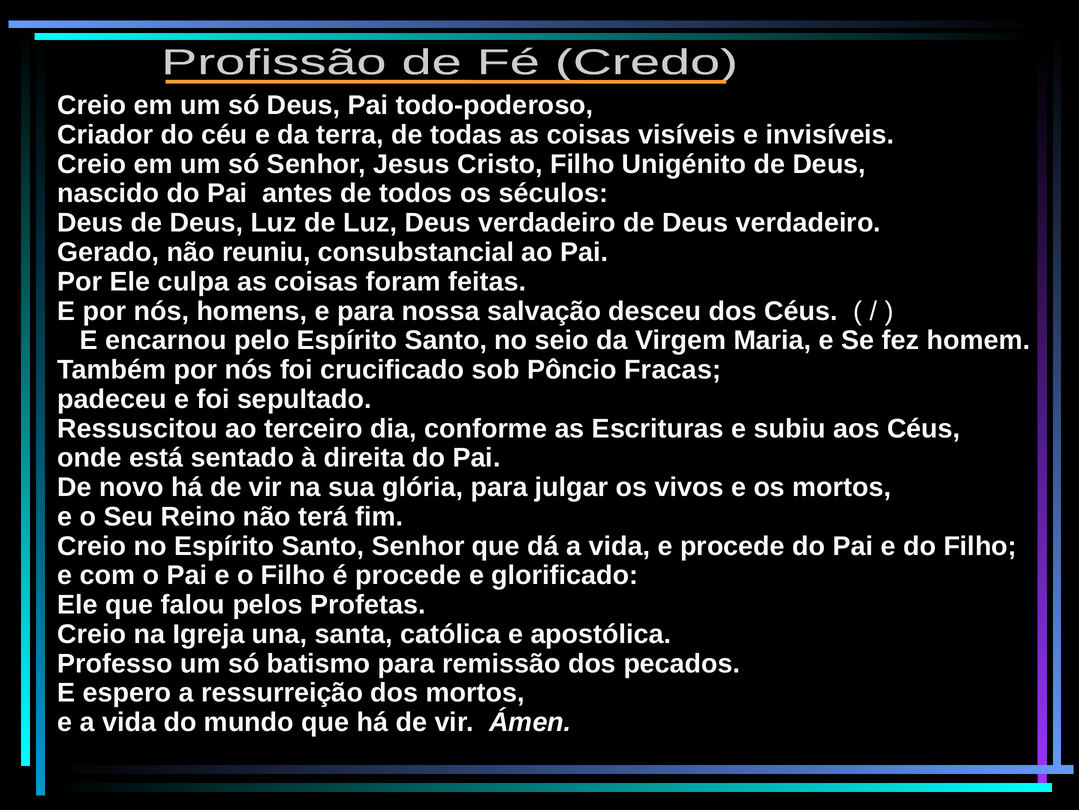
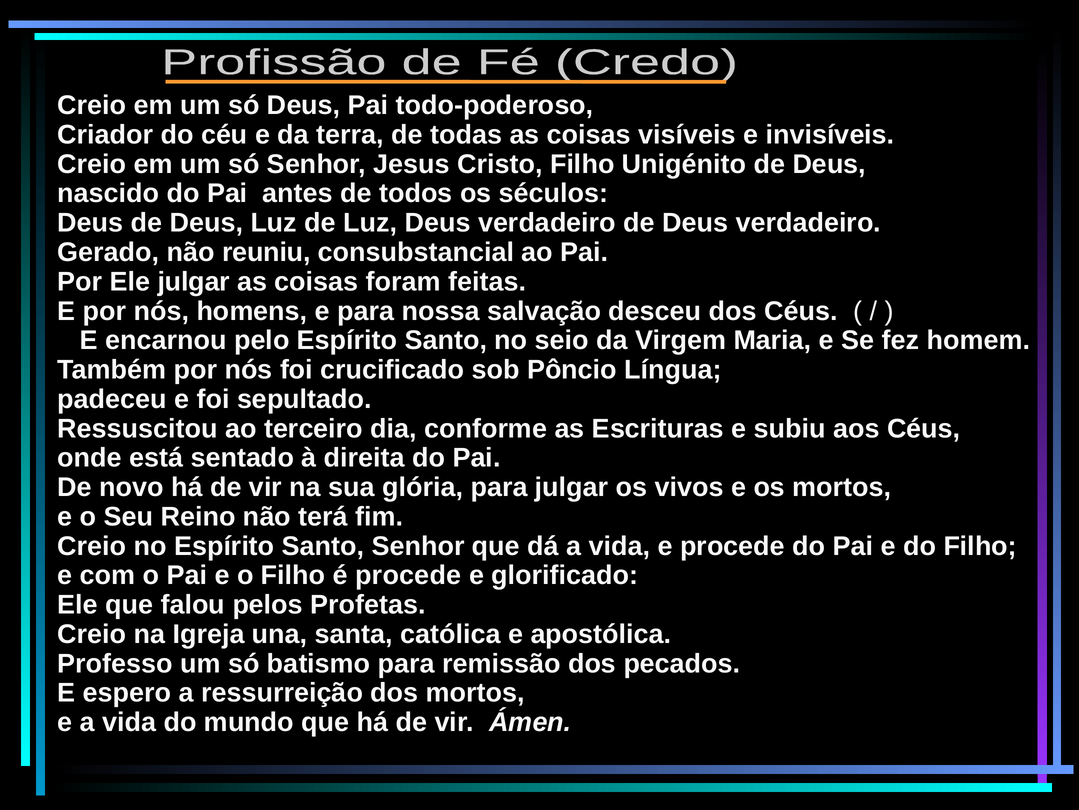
Ele culpa: culpa -> julgar
Fracas: Fracas -> Língua
